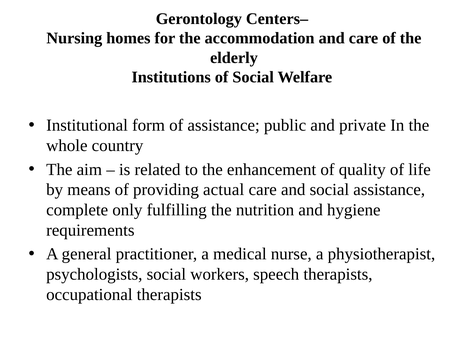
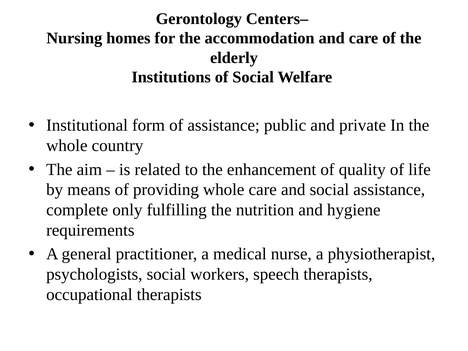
providing actual: actual -> whole
